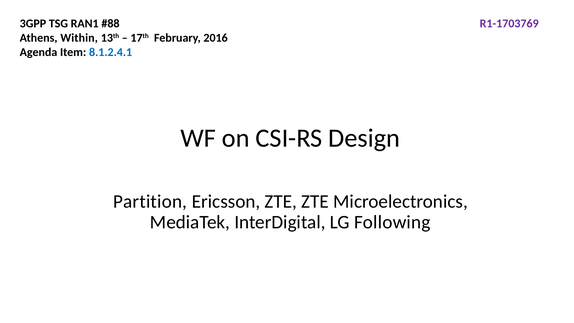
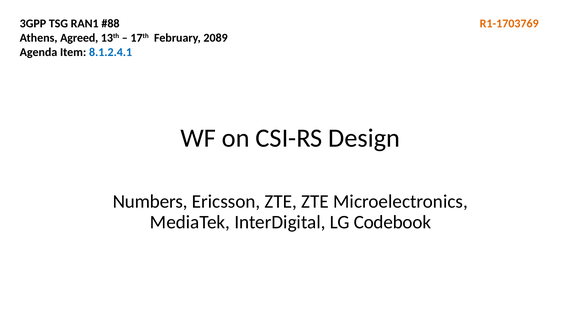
R1-1703769 colour: purple -> orange
Within: Within -> Agreed
2016: 2016 -> 2089
Partition: Partition -> Numbers
Following: Following -> Codebook
